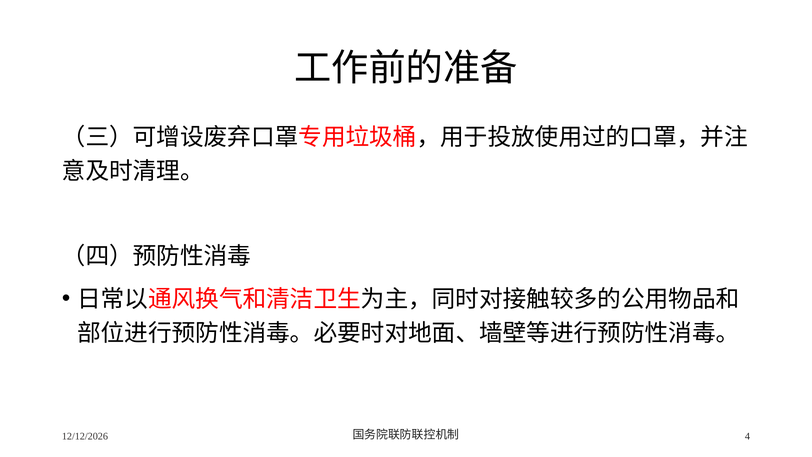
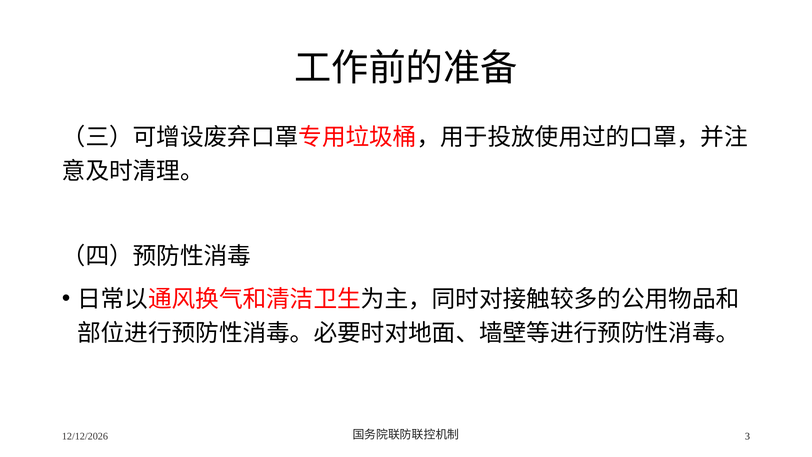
4: 4 -> 3
